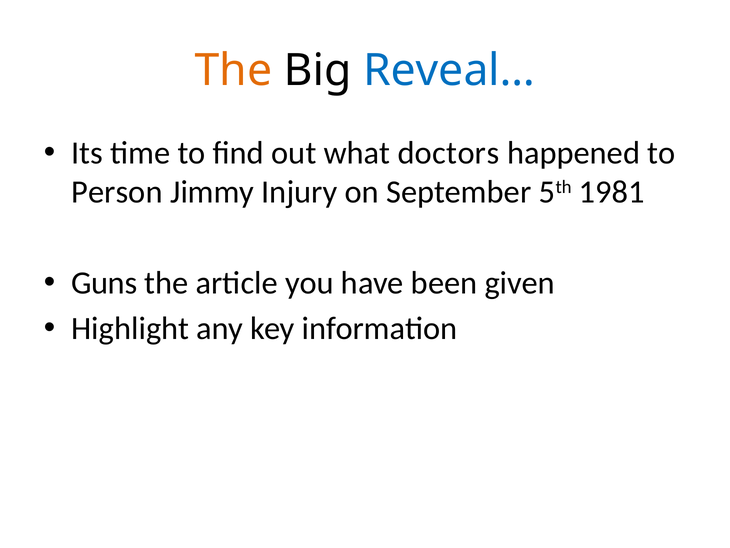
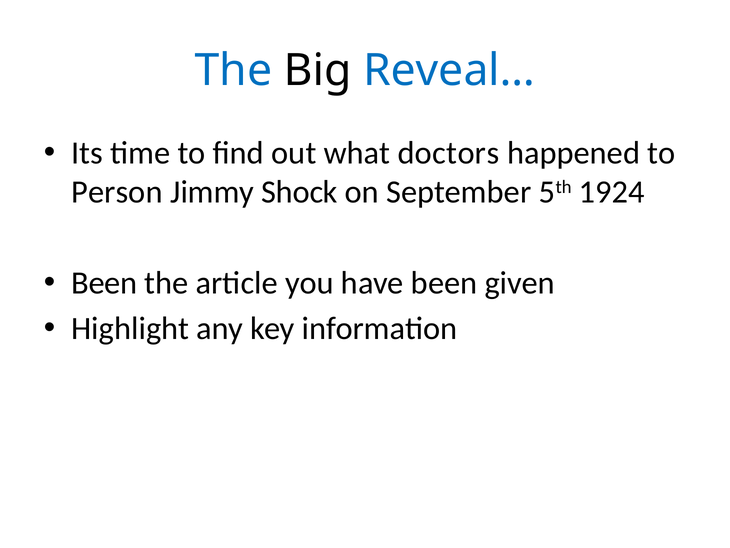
The at (233, 71) colour: orange -> blue
Injury: Injury -> Shock
1981: 1981 -> 1924
Guns at (104, 283): Guns -> Been
